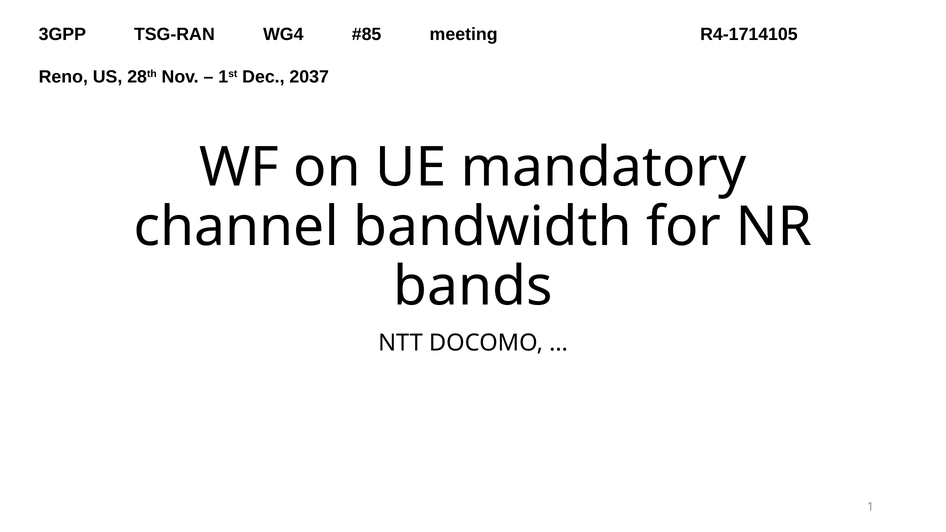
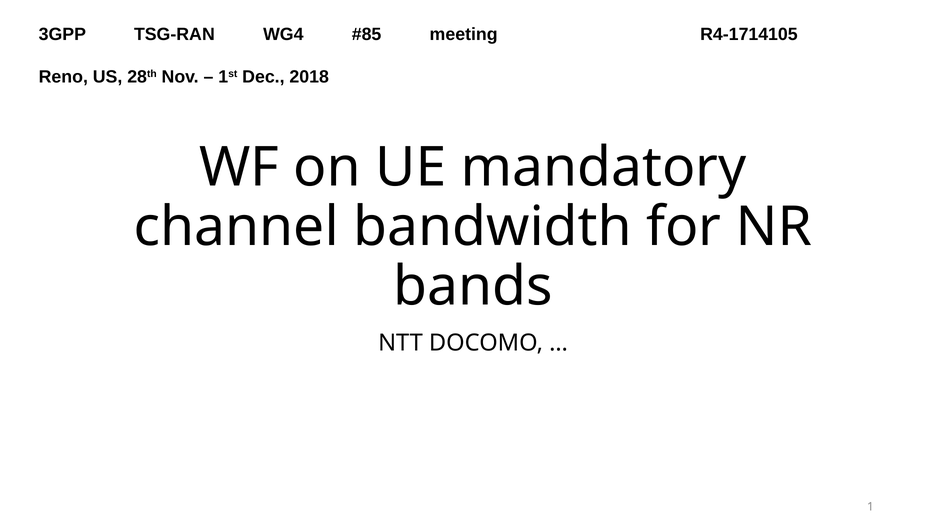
2037: 2037 -> 2018
